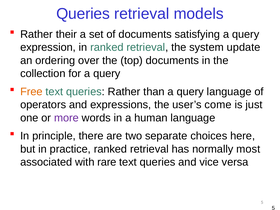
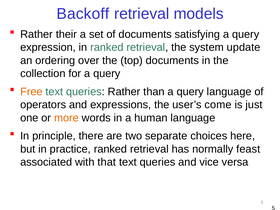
Queries at (83, 14): Queries -> Backoff
more colour: purple -> orange
most: most -> feast
rare: rare -> that
